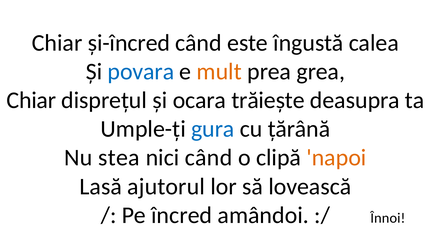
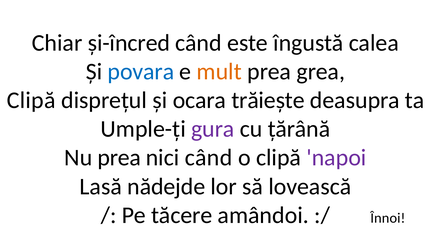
Chiar at (31, 101): Chiar -> Clipă
gura colour: blue -> purple
Nu stea: stea -> prea
napoi colour: orange -> purple
ajutorul: ajutorul -> nădejde
încred: încred -> tăcere
